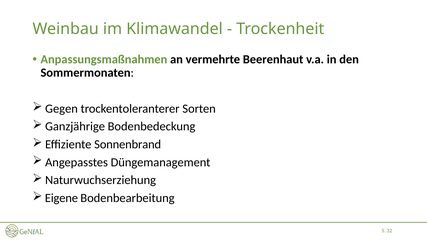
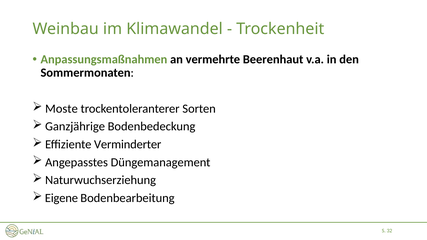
Gegen: Gegen -> Moste
Sonnenbrand: Sonnenbrand -> Verminderter
